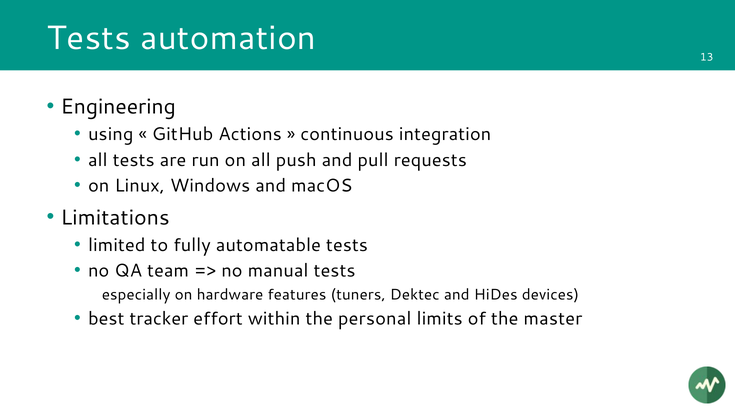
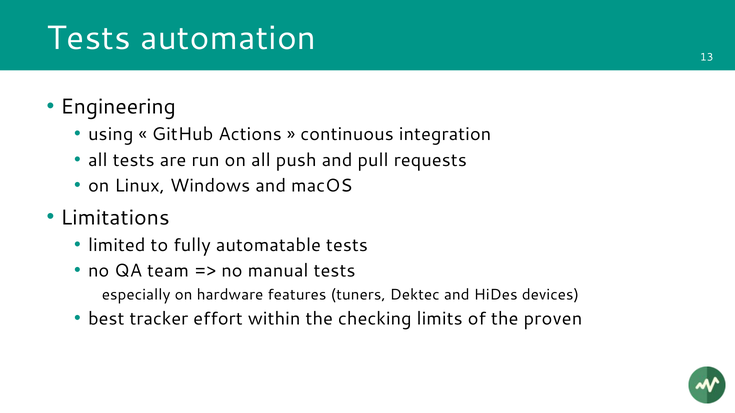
personal: personal -> checking
master: master -> proven
